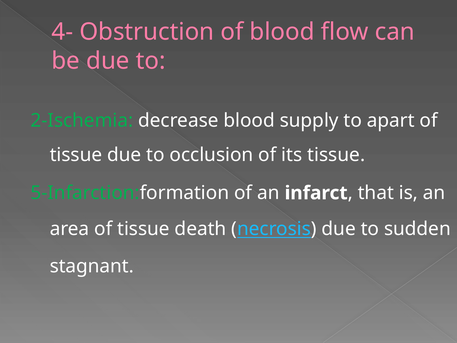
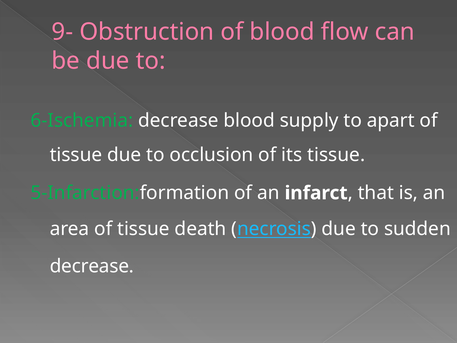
4-: 4- -> 9-
2-Ischemia: 2-Ischemia -> 6-Ischemia
stagnant at (92, 266): stagnant -> decrease
